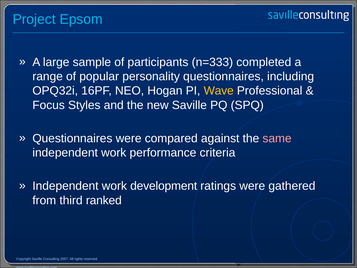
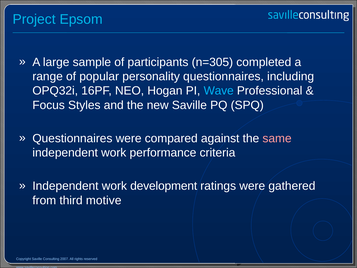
n=333: n=333 -> n=305
Wave colour: yellow -> light blue
ranked: ranked -> motive
